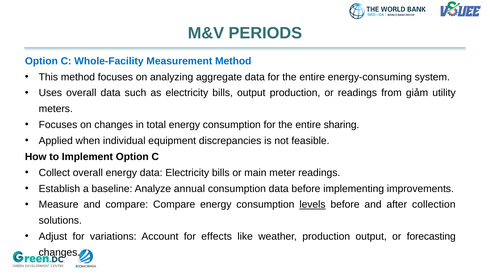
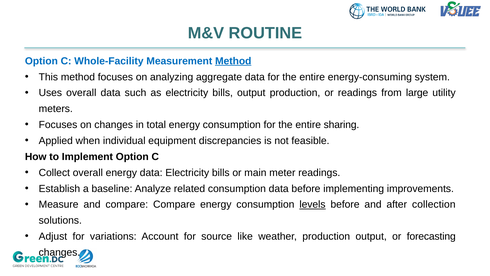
PERIODS: PERIODS -> ROUTINE
Method at (233, 61) underline: none -> present
giảm: giảm -> large
annual: annual -> related
effects: effects -> source
